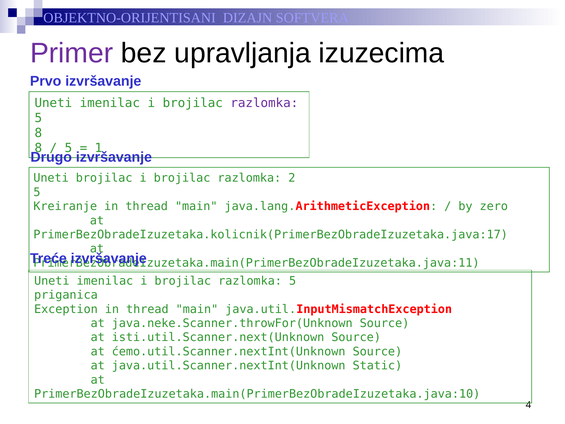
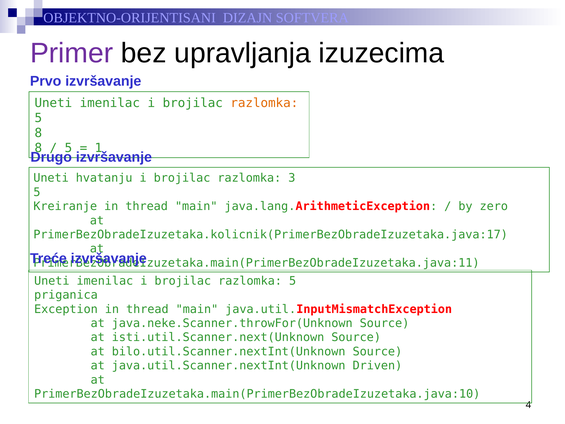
razlomka at (264, 103) colour: purple -> orange
Uneti brojilac: brojilac -> hvatanju
2: 2 -> 3
ćemo.util.Scanner.nextInt(Unknown: ćemo.util.Scanner.nextInt(Unknown -> bilo.util.Scanner.nextInt(Unknown
Static: Static -> Driven
